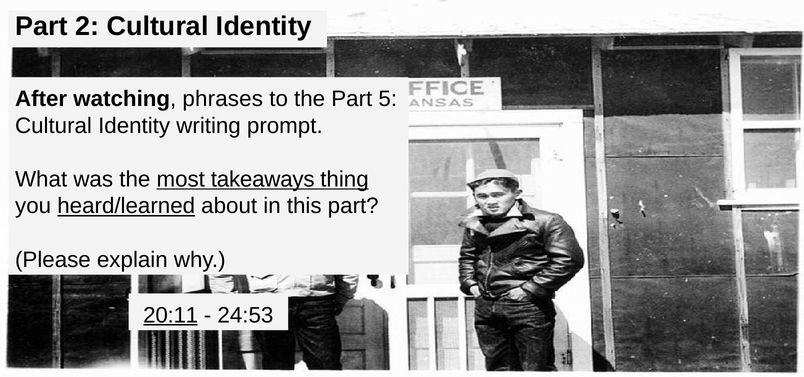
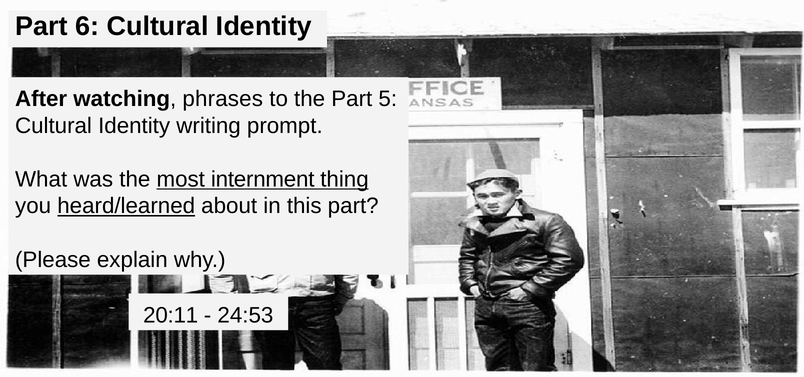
2: 2 -> 6
takeaways: takeaways -> internment
20:11 underline: present -> none
